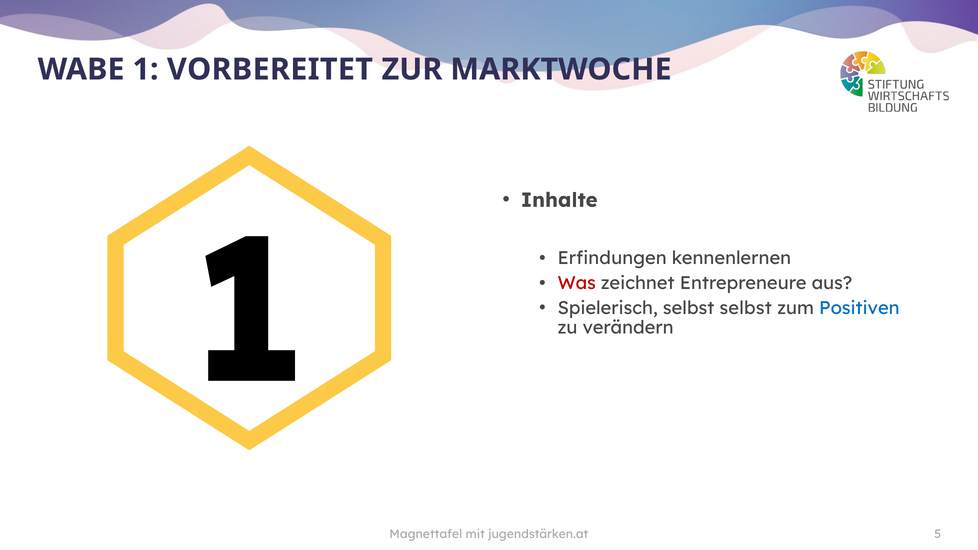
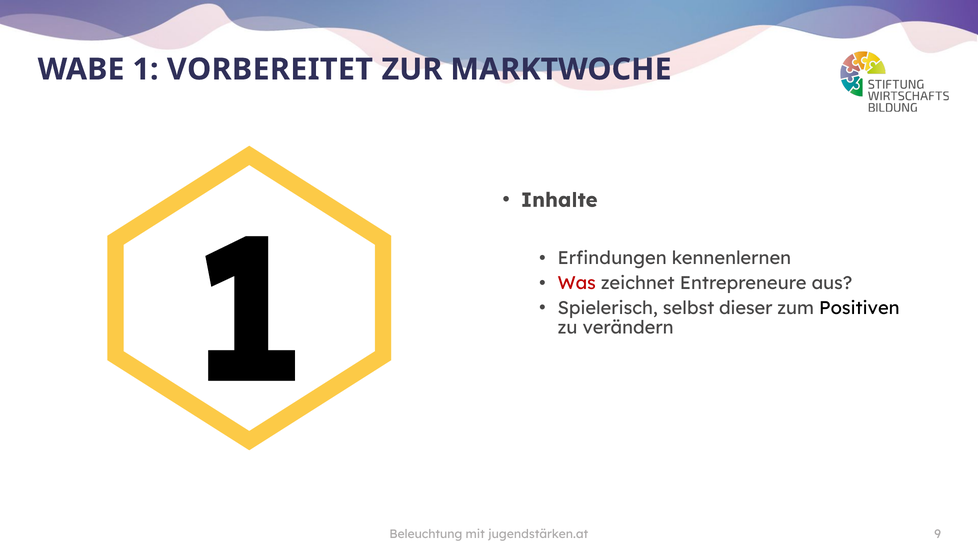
selbst selbst: selbst -> dieser
Positiven colour: blue -> black
Magnettafel: Magnettafel -> Beleuchtung
5: 5 -> 9
